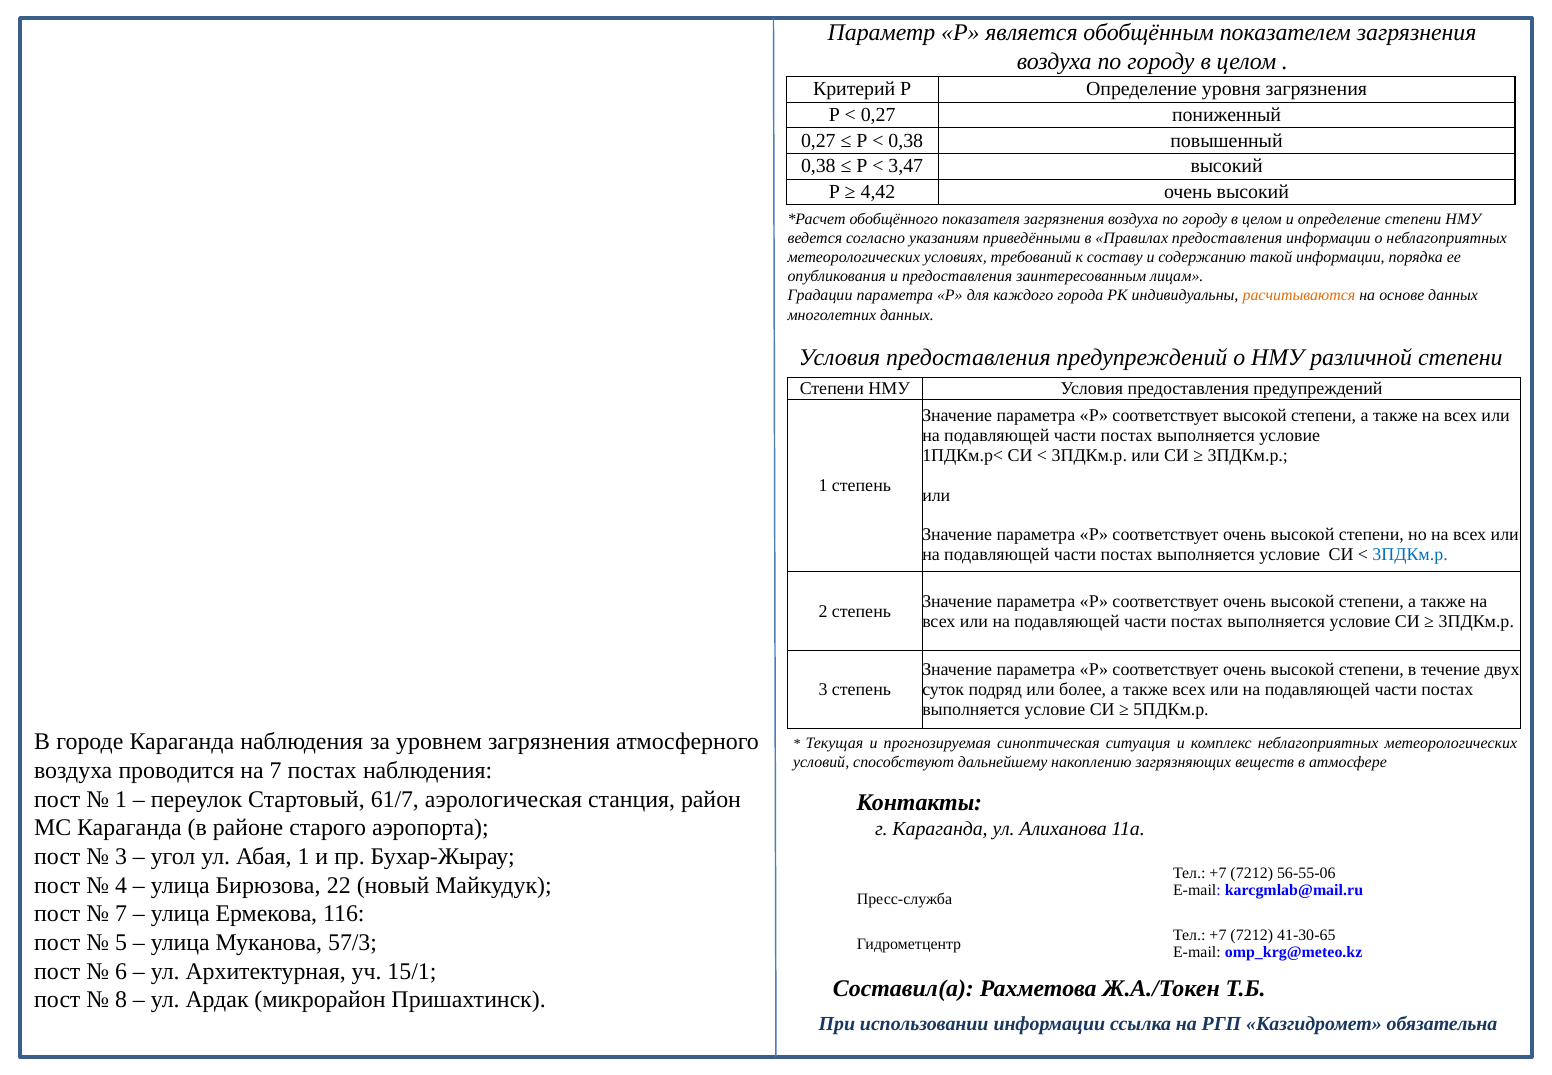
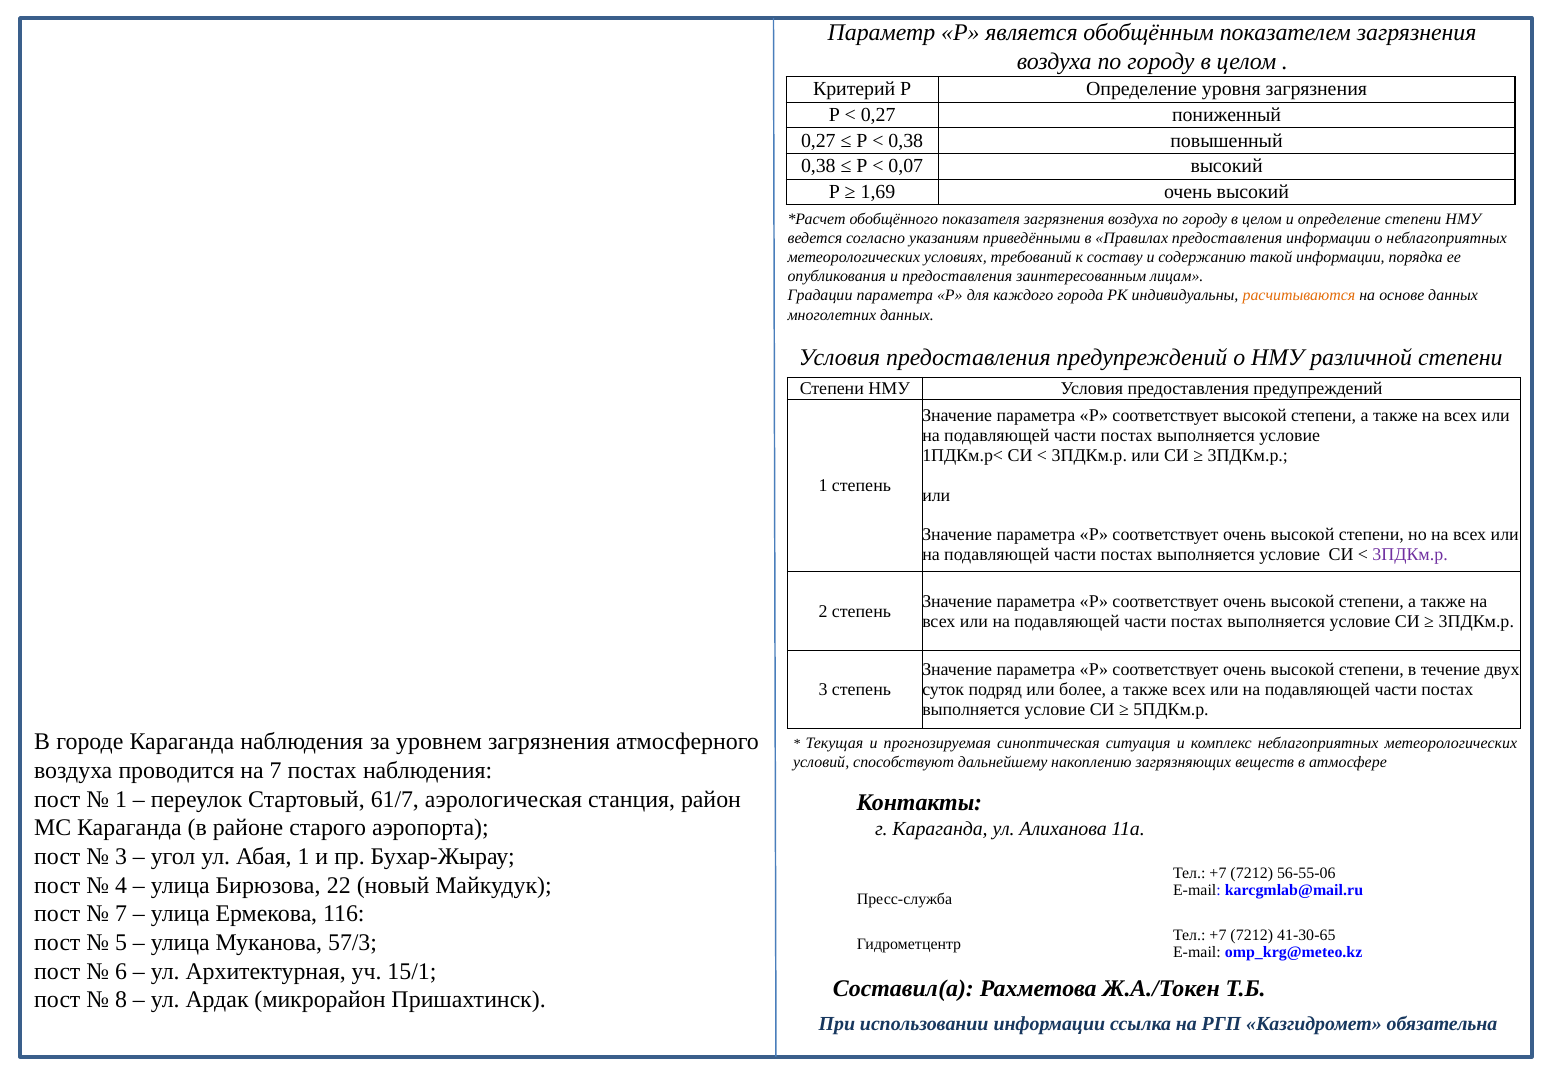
3,47: 3,47 -> 0,07
4,42: 4,42 -> 1,69
3ПДКм.р at (1410, 555) colour: blue -> purple
